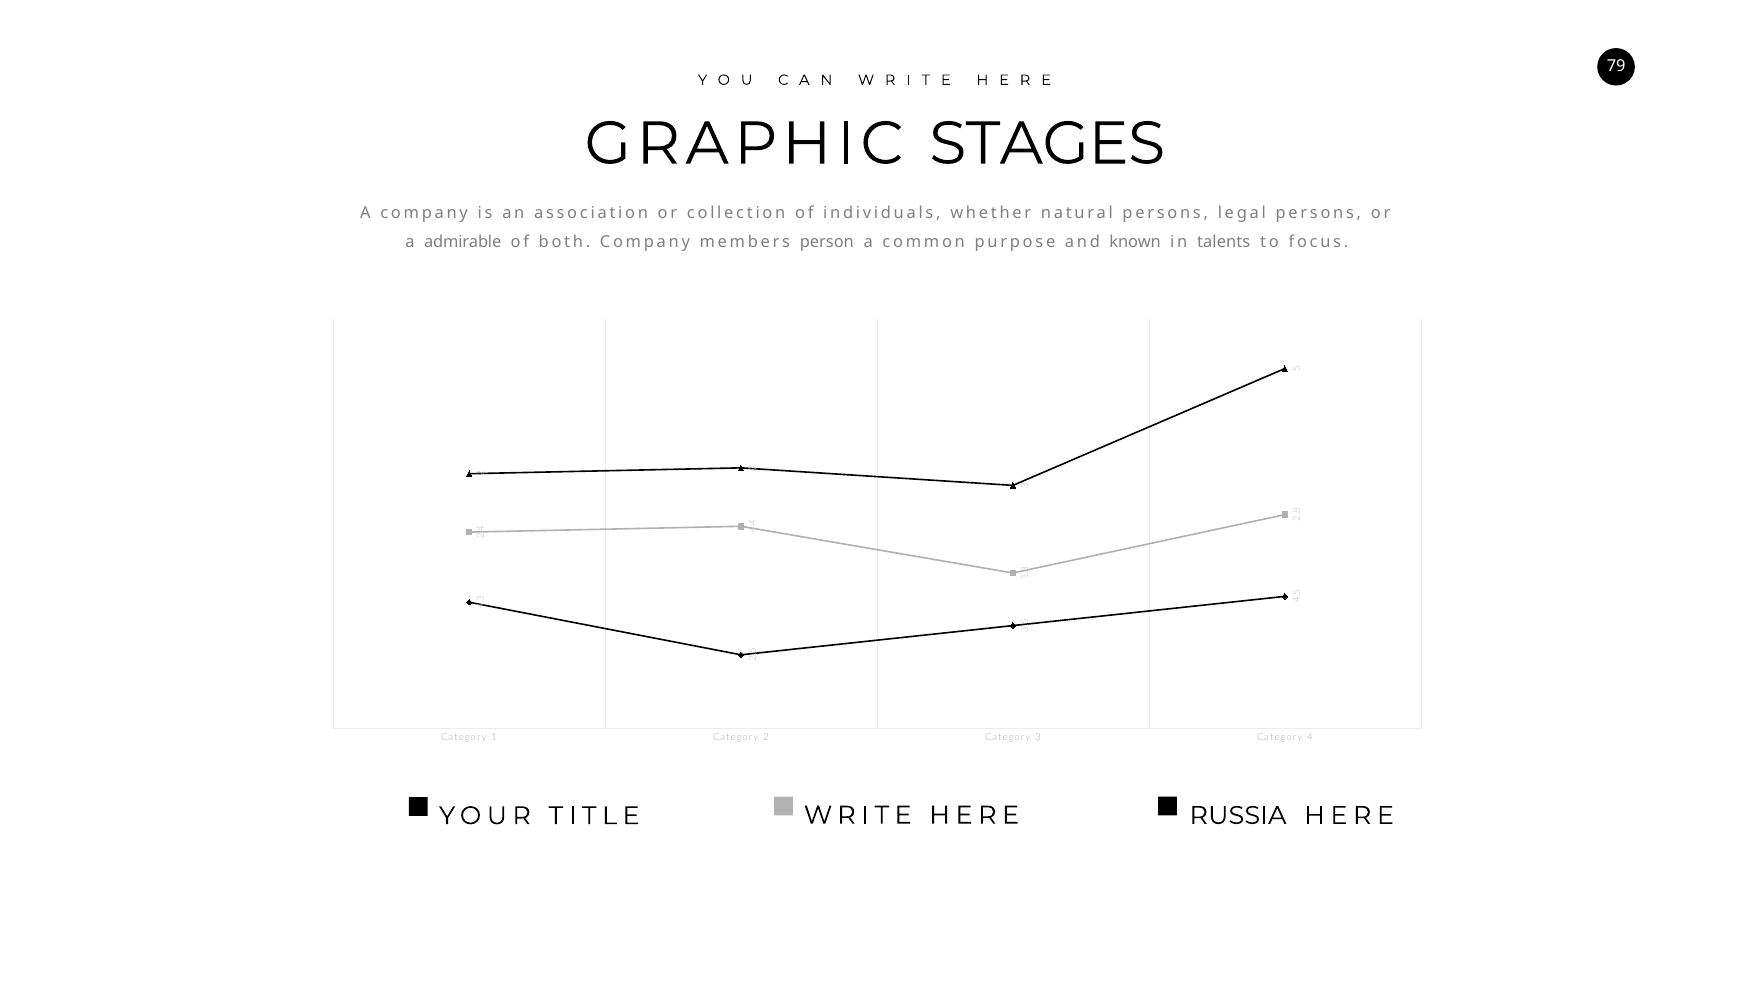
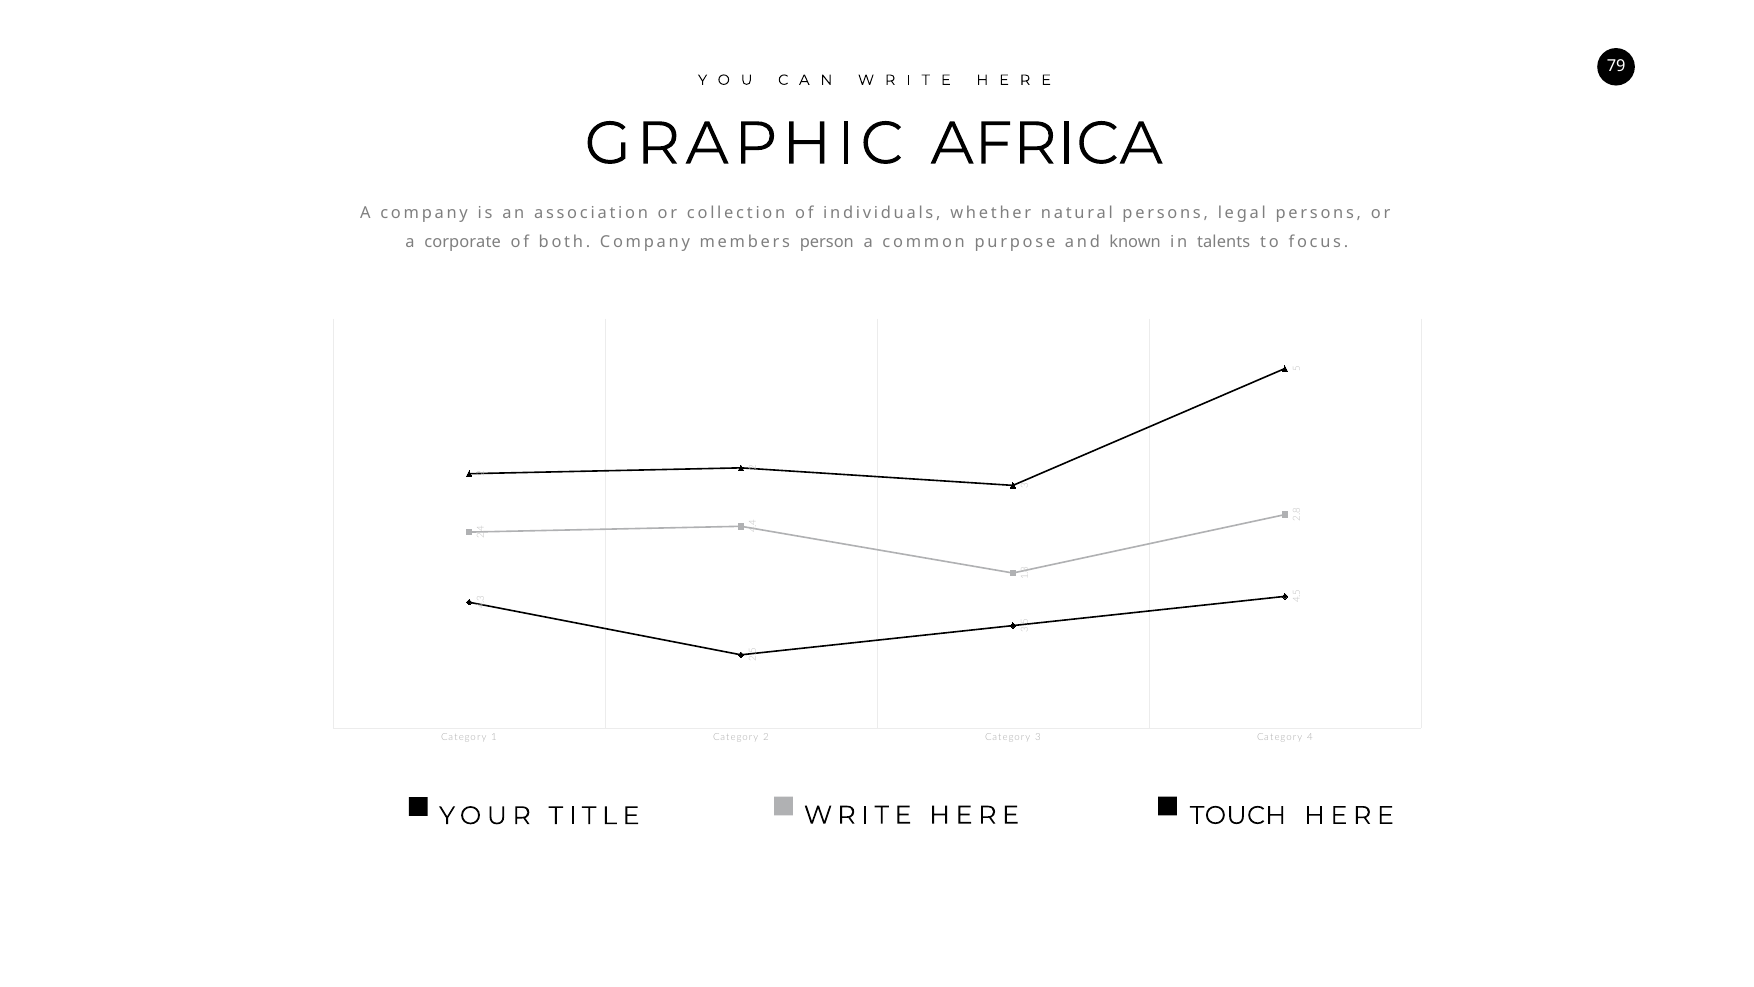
STAGES: STAGES -> AFRICA
admirable: admirable -> corporate
RUSSIA: RUSSIA -> TOUCH
